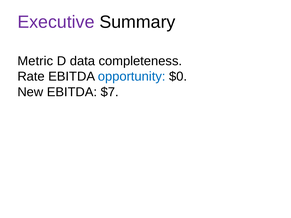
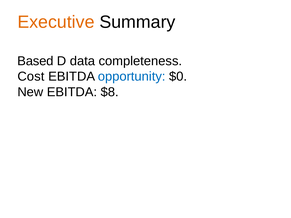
Executive colour: purple -> orange
Metric: Metric -> Based
Rate: Rate -> Cost
$7: $7 -> $8
